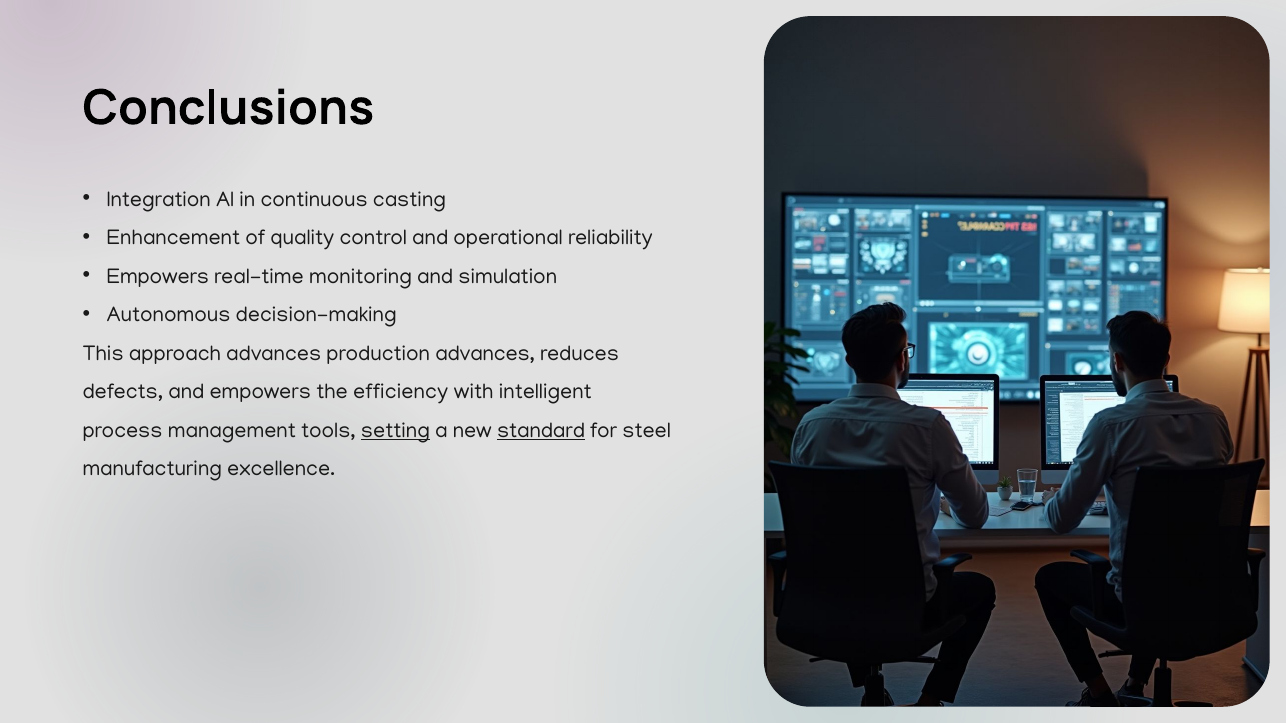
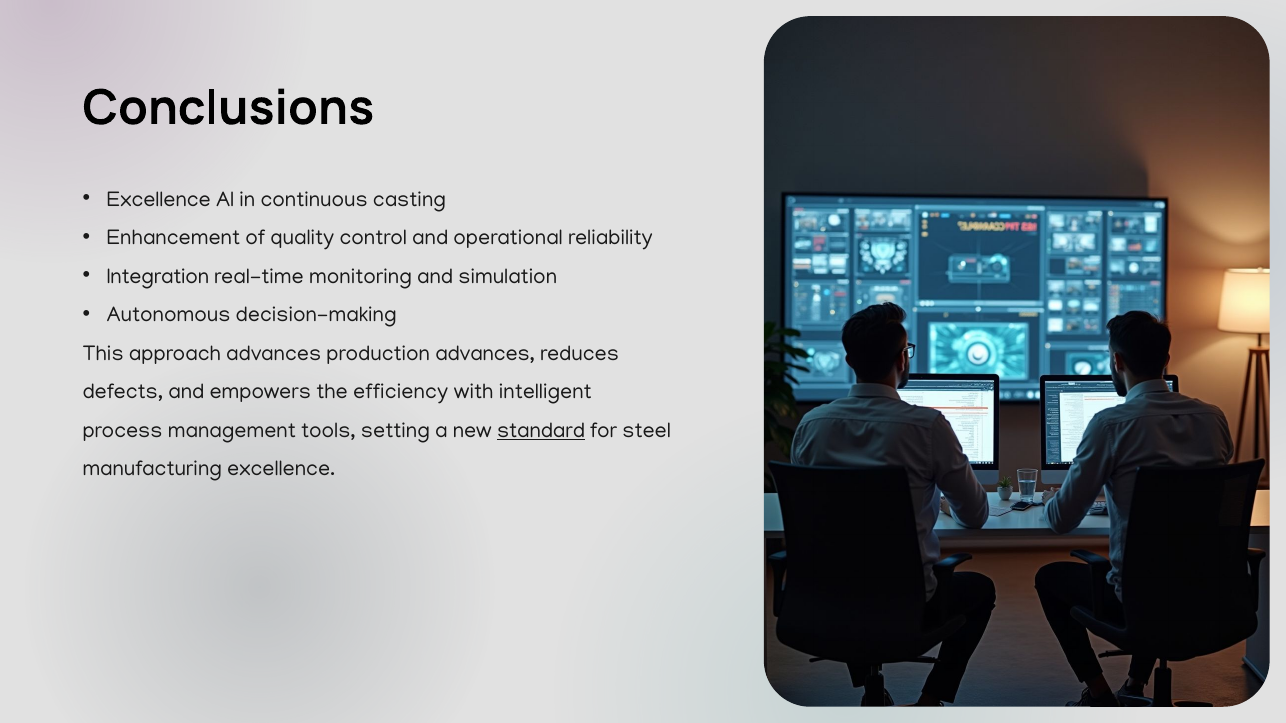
Integration at (159, 199): Integration -> Excellence
Empowers at (158, 276): Empowers -> Integration
setting underline: present -> none
